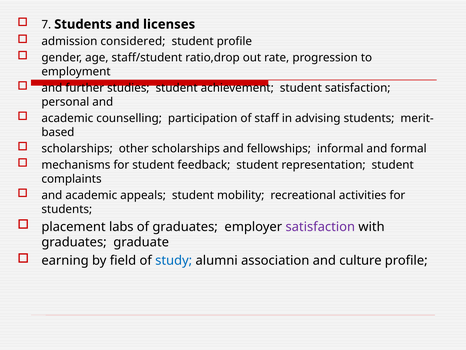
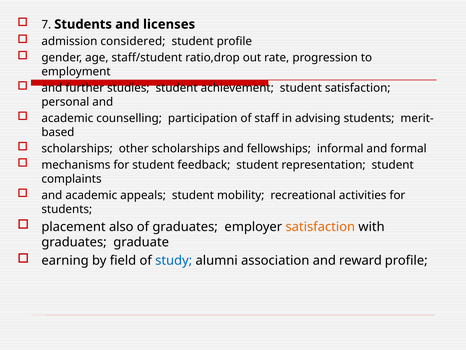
labs: labs -> also
satisfaction at (320, 226) colour: purple -> orange
culture: culture -> reward
